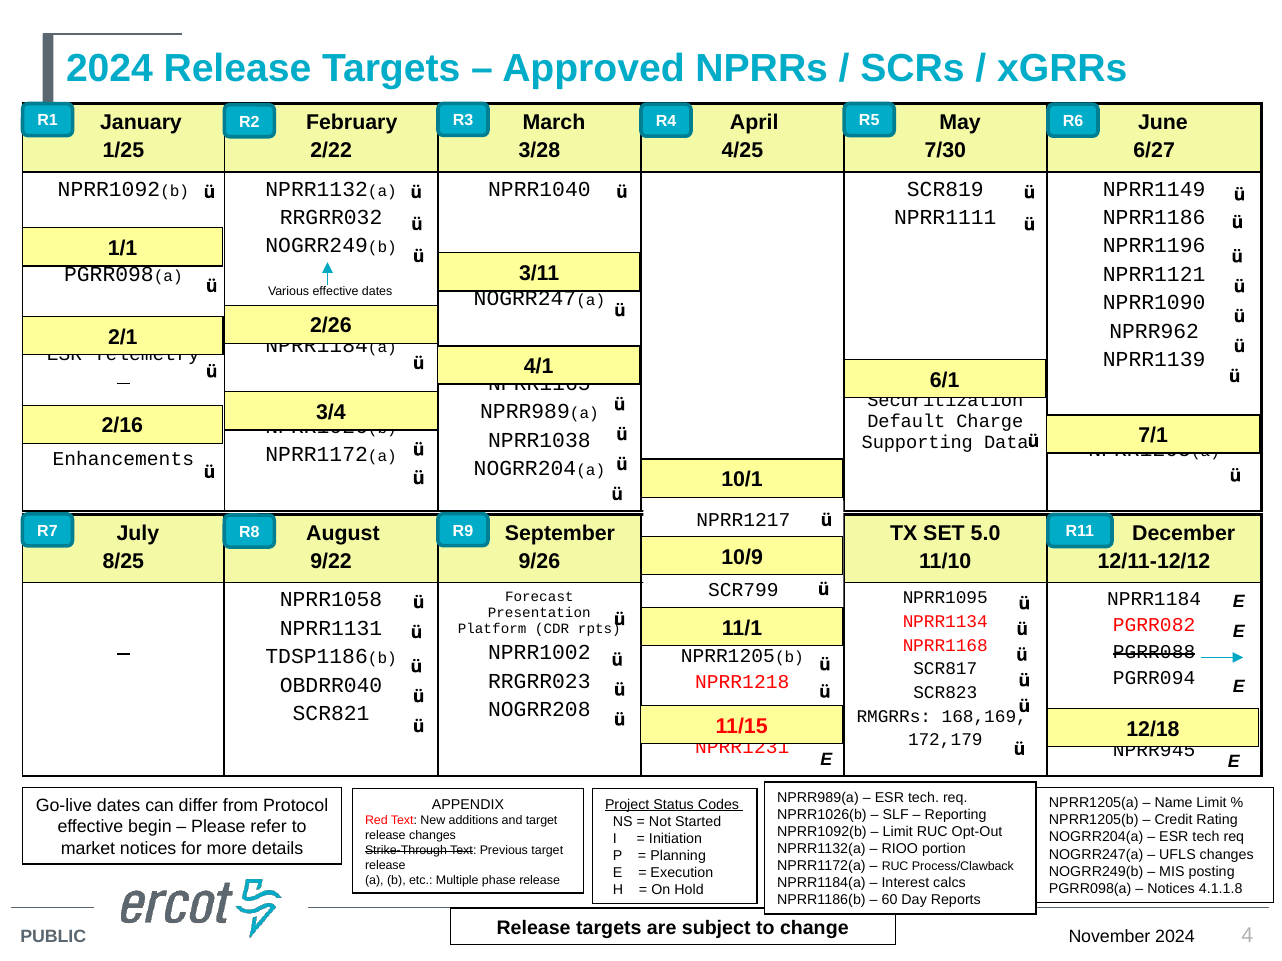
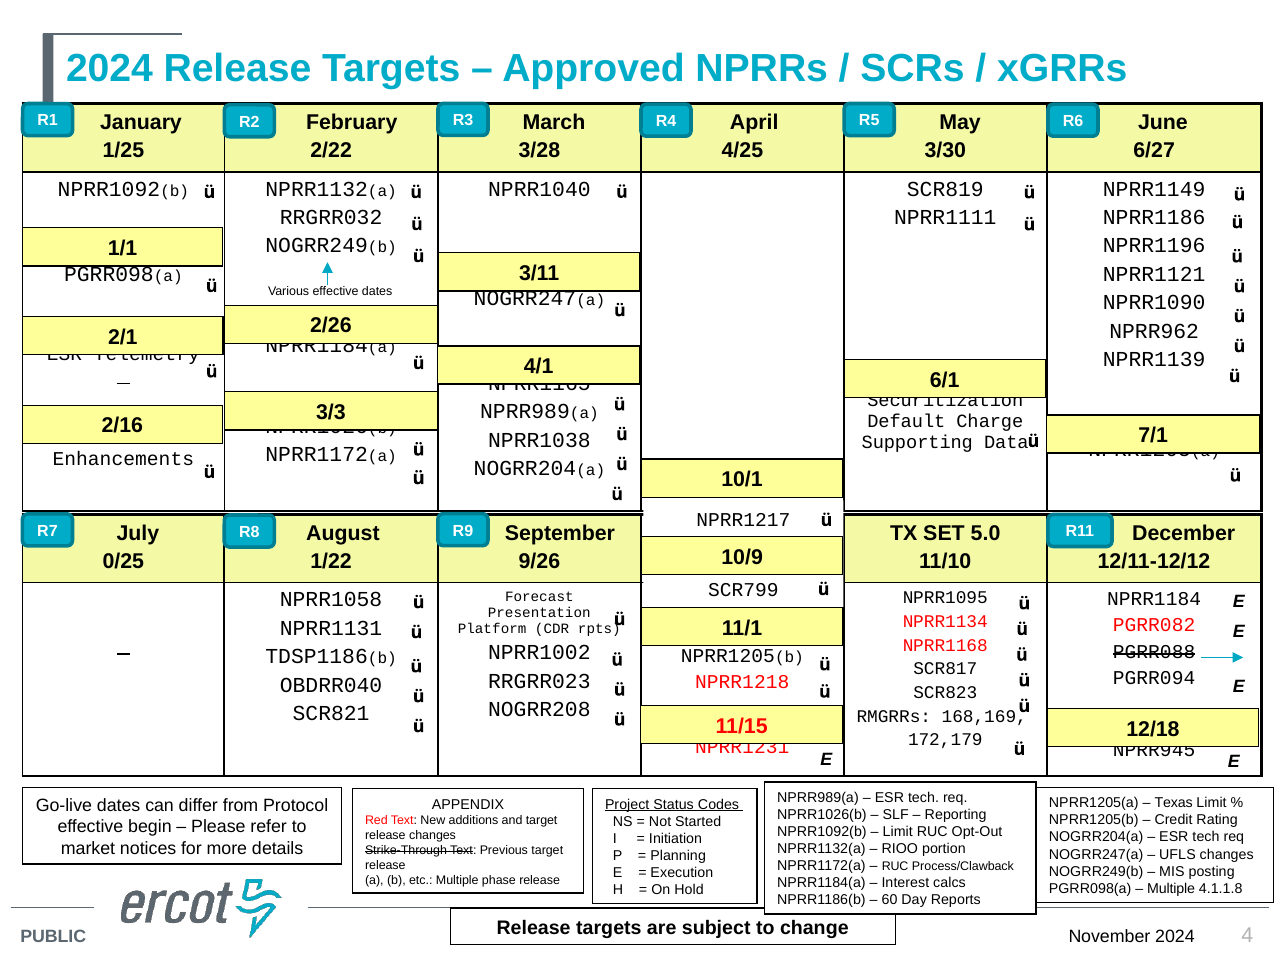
7/30: 7/30 -> 3/30
3/4: 3/4 -> 3/3
8/25: 8/25 -> 0/25
9/22: 9/22 -> 1/22
Name: Name -> Texas
Notices at (1171, 889): Notices -> Multiple
